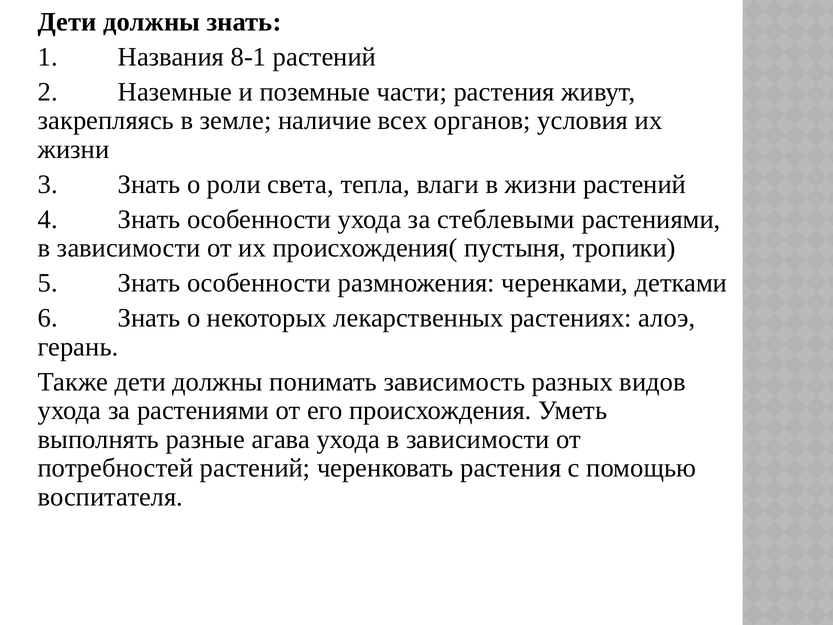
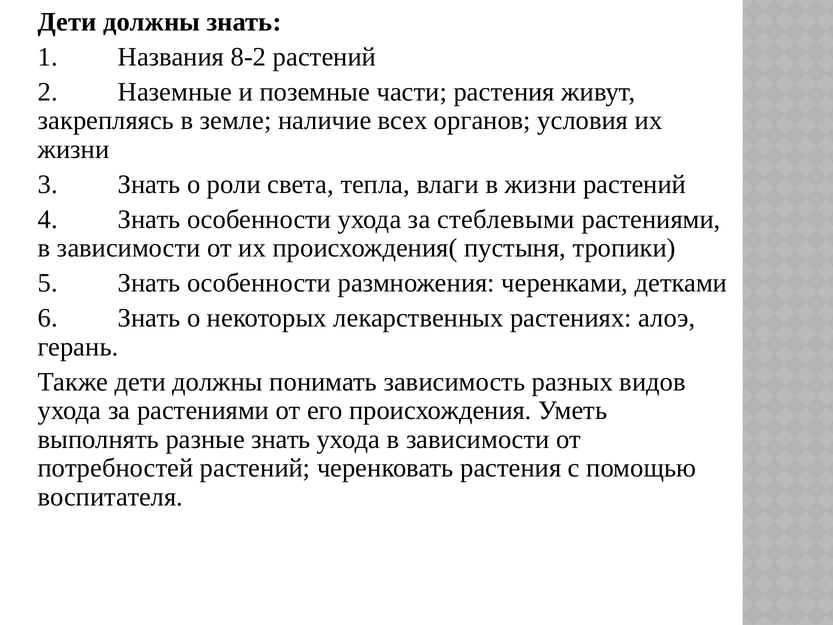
8-1: 8-1 -> 8-2
разные агава: агава -> знать
